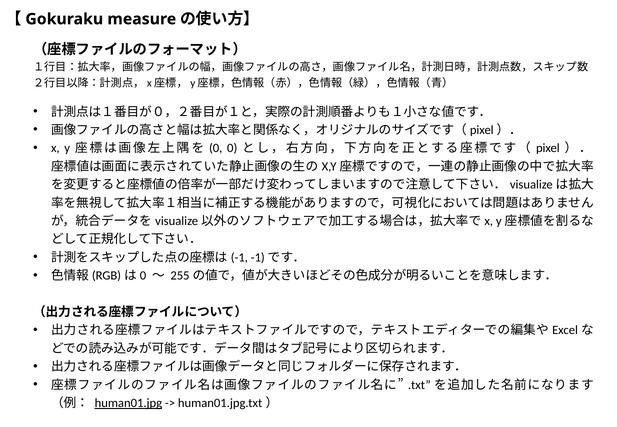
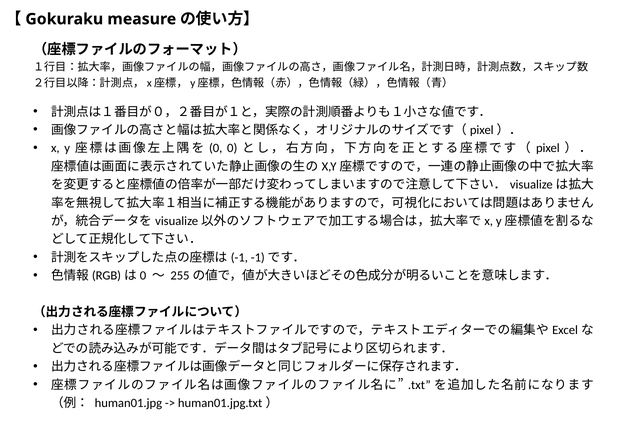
human01.jpg underline: present -> none
